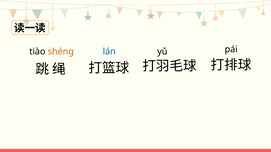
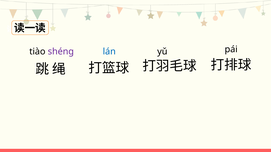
shéng colour: orange -> purple
